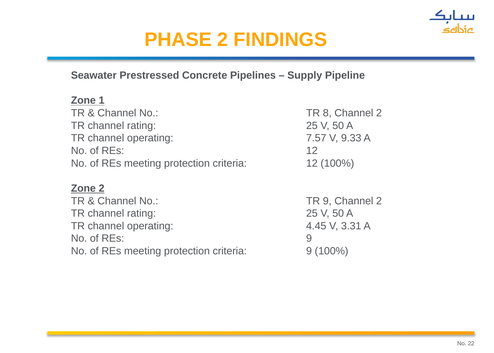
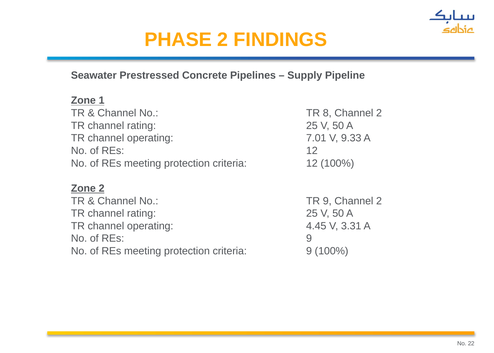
7.57: 7.57 -> 7.01
